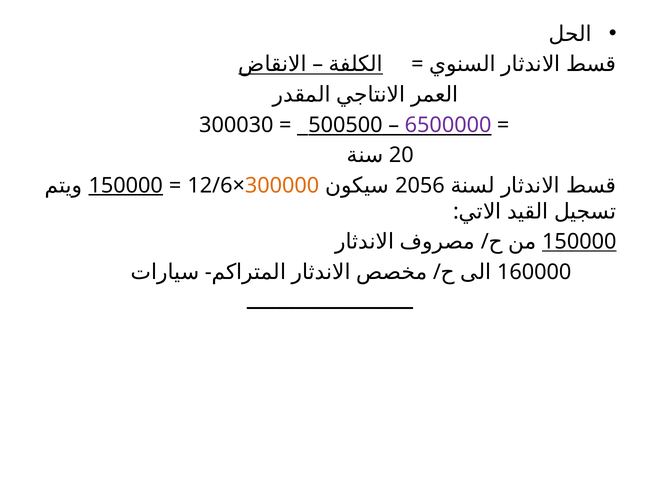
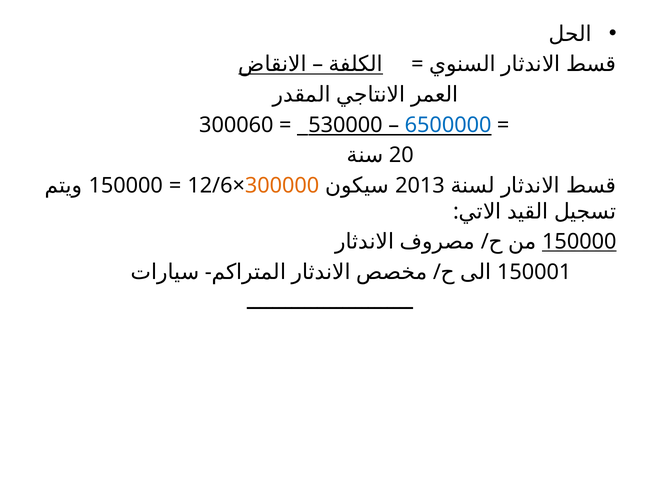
300030: 300030 -> 300060
500500: 500500 -> 530000
6500000 colour: purple -> blue
150000 at (126, 186) underline: present -> none
2056: 2056 -> 2013
160000: 160000 -> 150001
